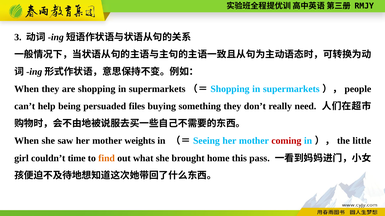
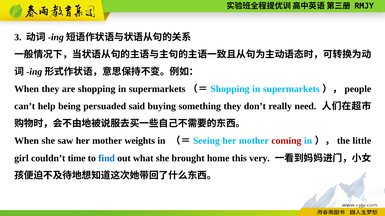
files: files -> said
find colour: orange -> blue
pass: pass -> very
